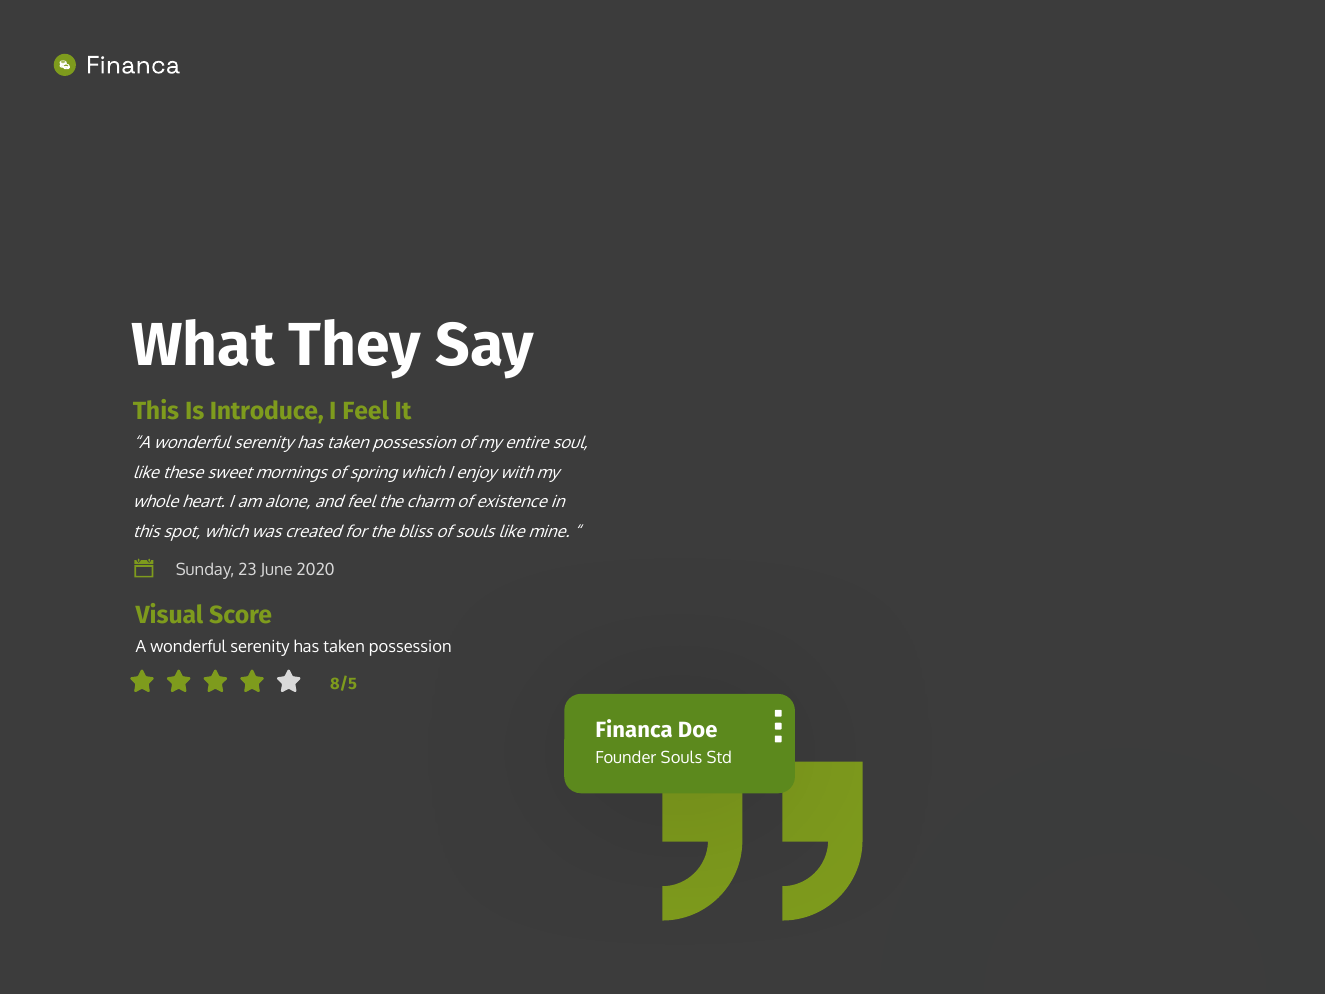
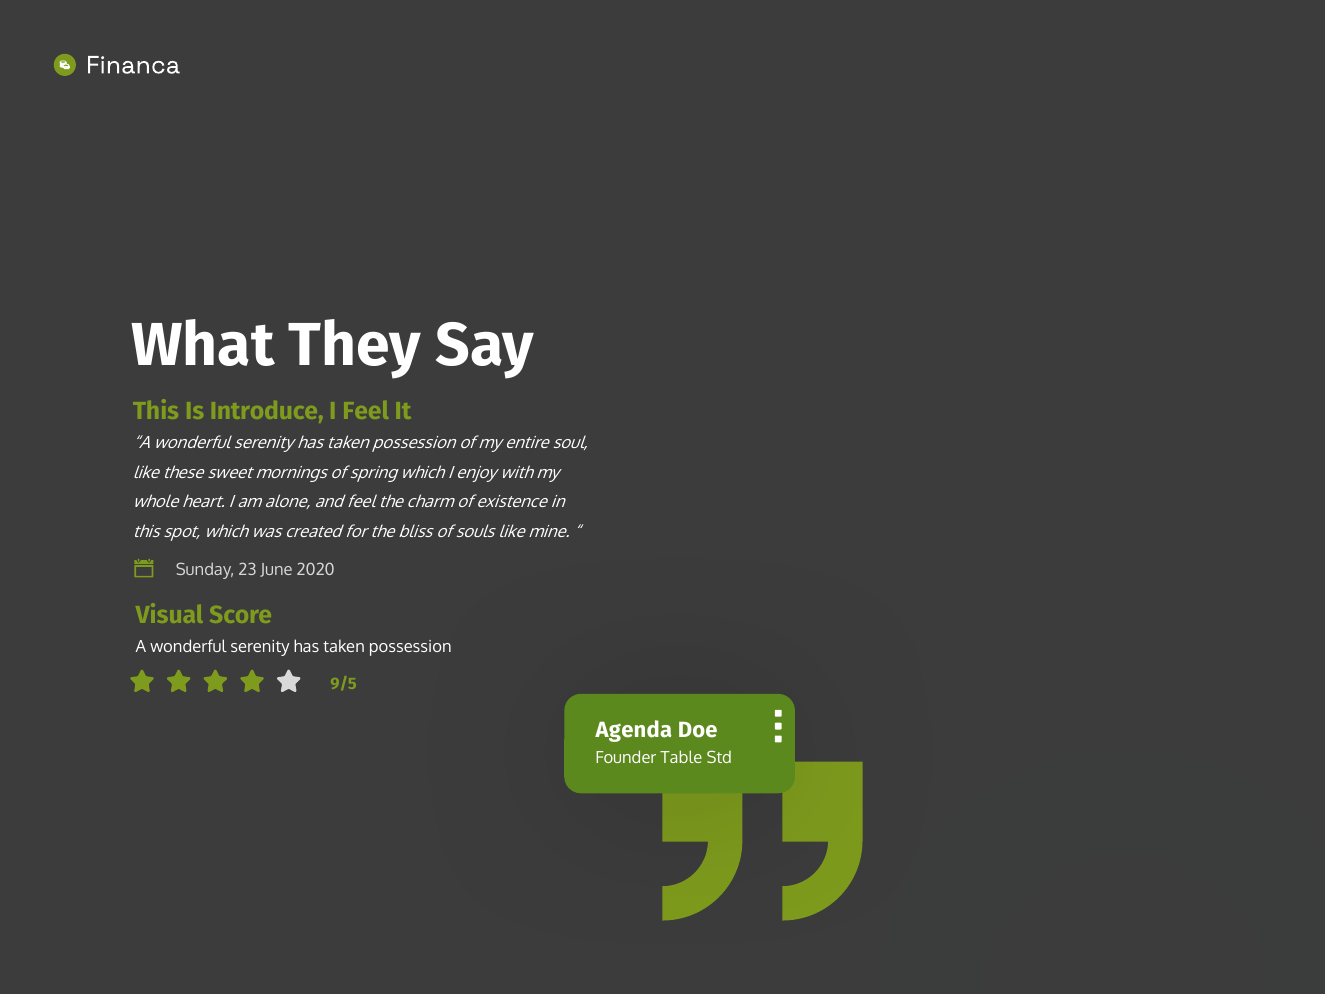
8/5: 8/5 -> 9/5
Financa: Financa -> Agenda
Founder Souls: Souls -> Table
